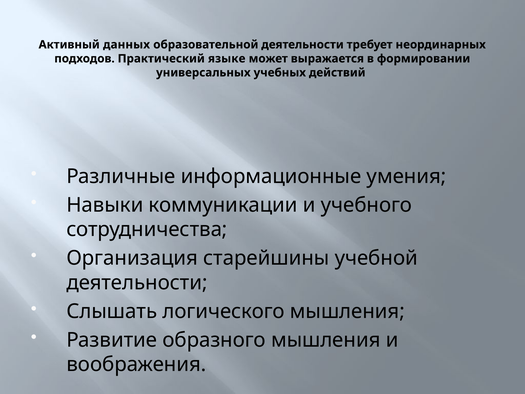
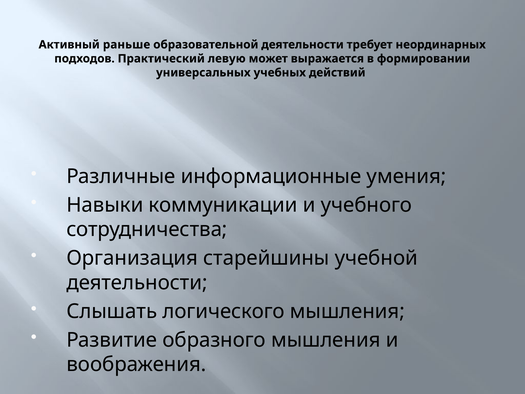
данных: данных -> раньше
языке: языке -> левую
